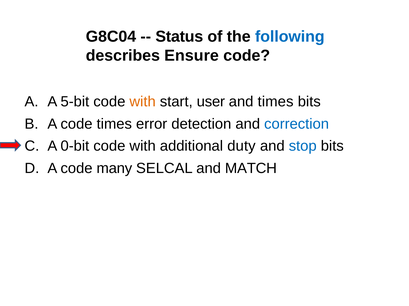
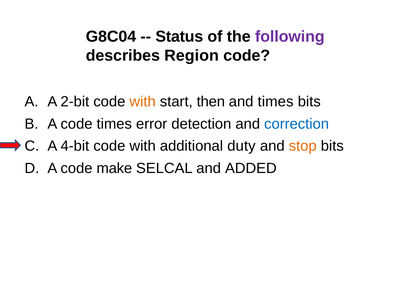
following colour: blue -> purple
Ensure: Ensure -> Region
5-bit: 5-bit -> 2-bit
user: user -> then
0-bit: 0-bit -> 4-bit
stop colour: blue -> orange
many: many -> make
MATCH: MATCH -> ADDED
